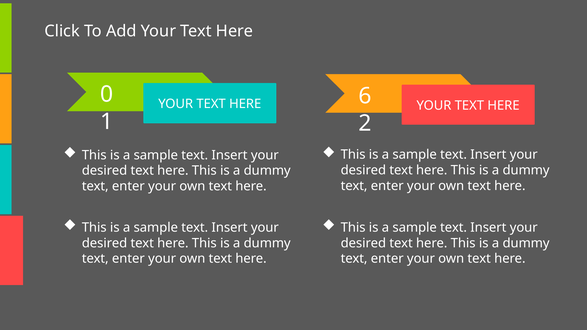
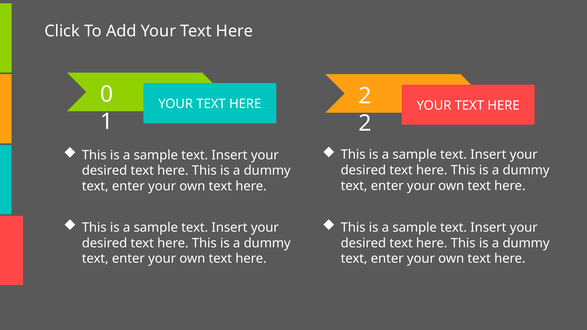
HERE 6: 6 -> 2
